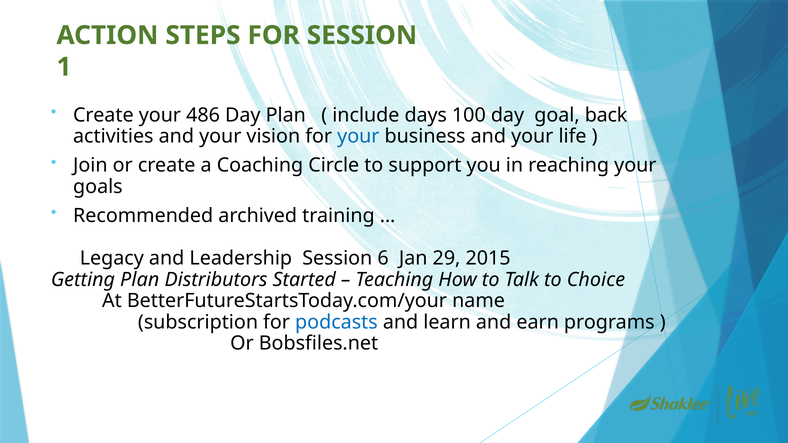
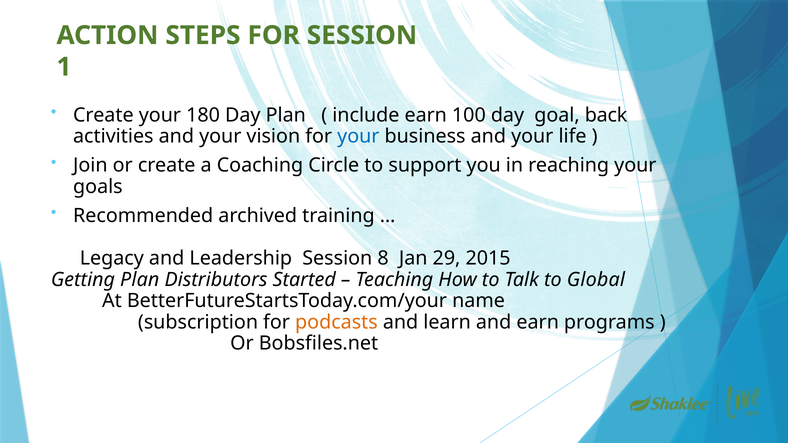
486: 486 -> 180
include days: days -> earn
6: 6 -> 8
Choice: Choice -> Global
podcasts colour: blue -> orange
